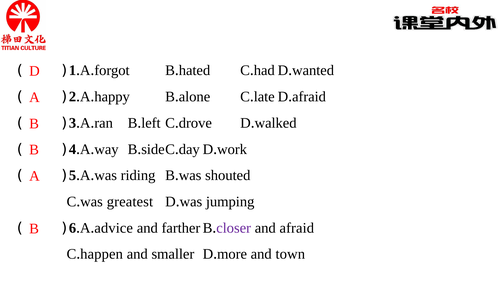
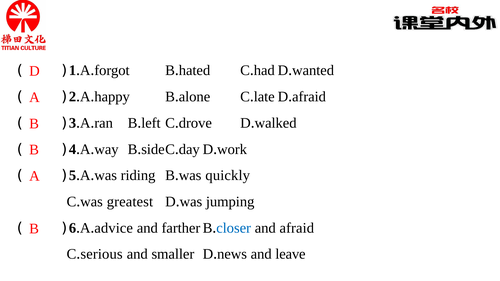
shouted: shouted -> quickly
closer colour: purple -> blue
happen: happen -> serious
more: more -> news
town: town -> leave
